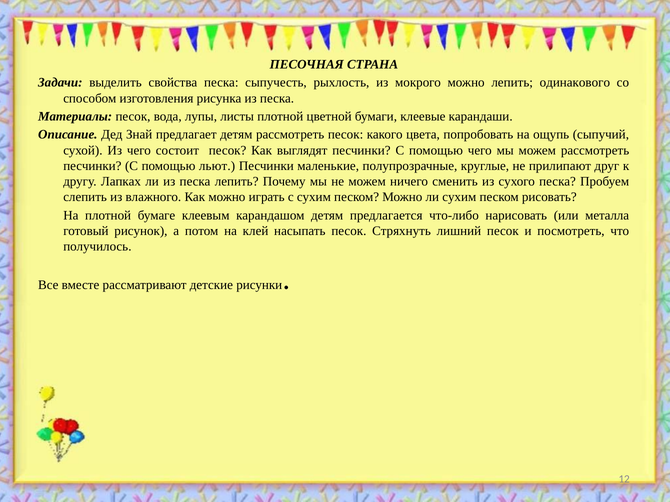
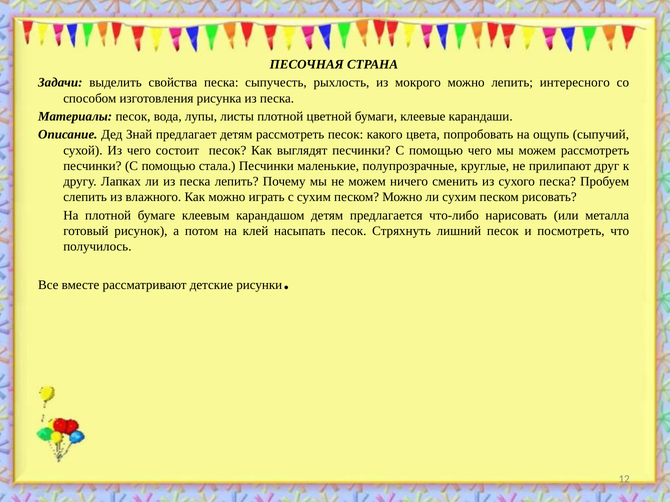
одинакового: одинакового -> интересного
льют: льют -> стала
